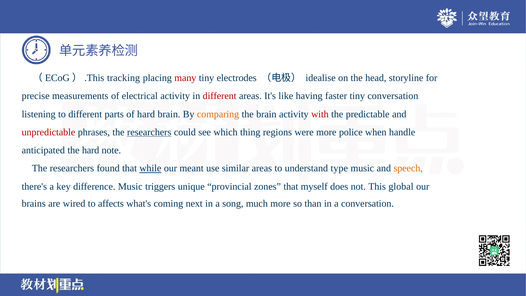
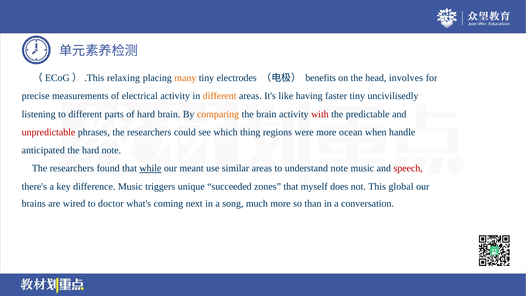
tracking: tracking -> relaxing
many colour: red -> orange
idealise: idealise -> benefits
storyline: storyline -> involves
different at (220, 96) colour: red -> orange
tiny conversation: conversation -> uncivilisedly
researchers at (149, 132) underline: present -> none
police: police -> ocean
understand type: type -> note
speech colour: orange -> red
provincial: provincial -> succeeded
affects: affects -> doctor
